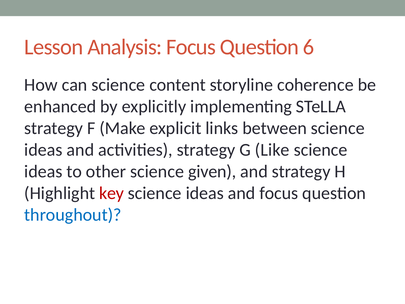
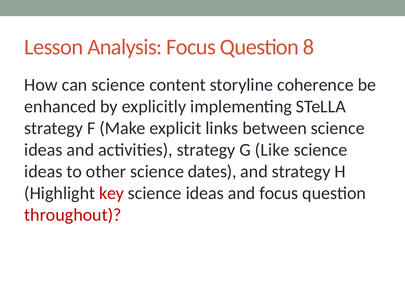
6: 6 -> 8
given: given -> dates
throughout colour: blue -> red
